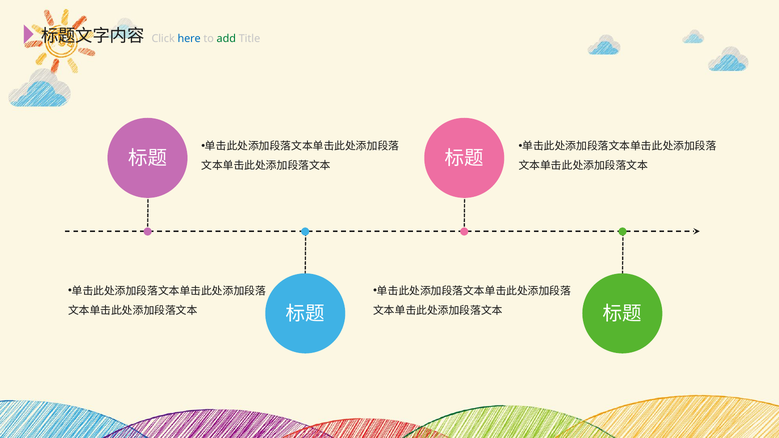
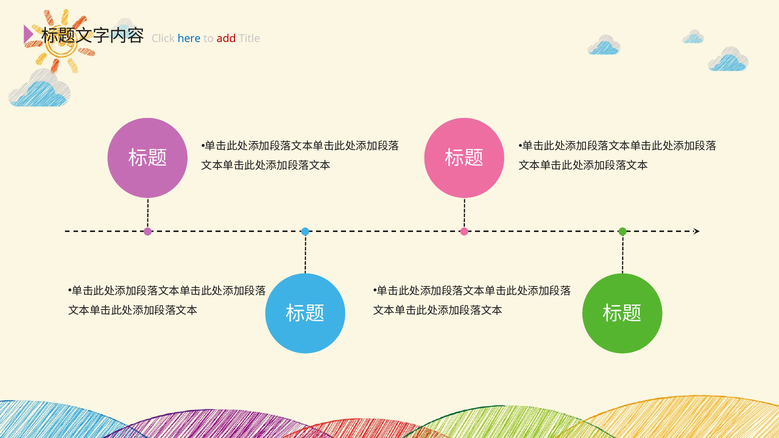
add colour: green -> red
